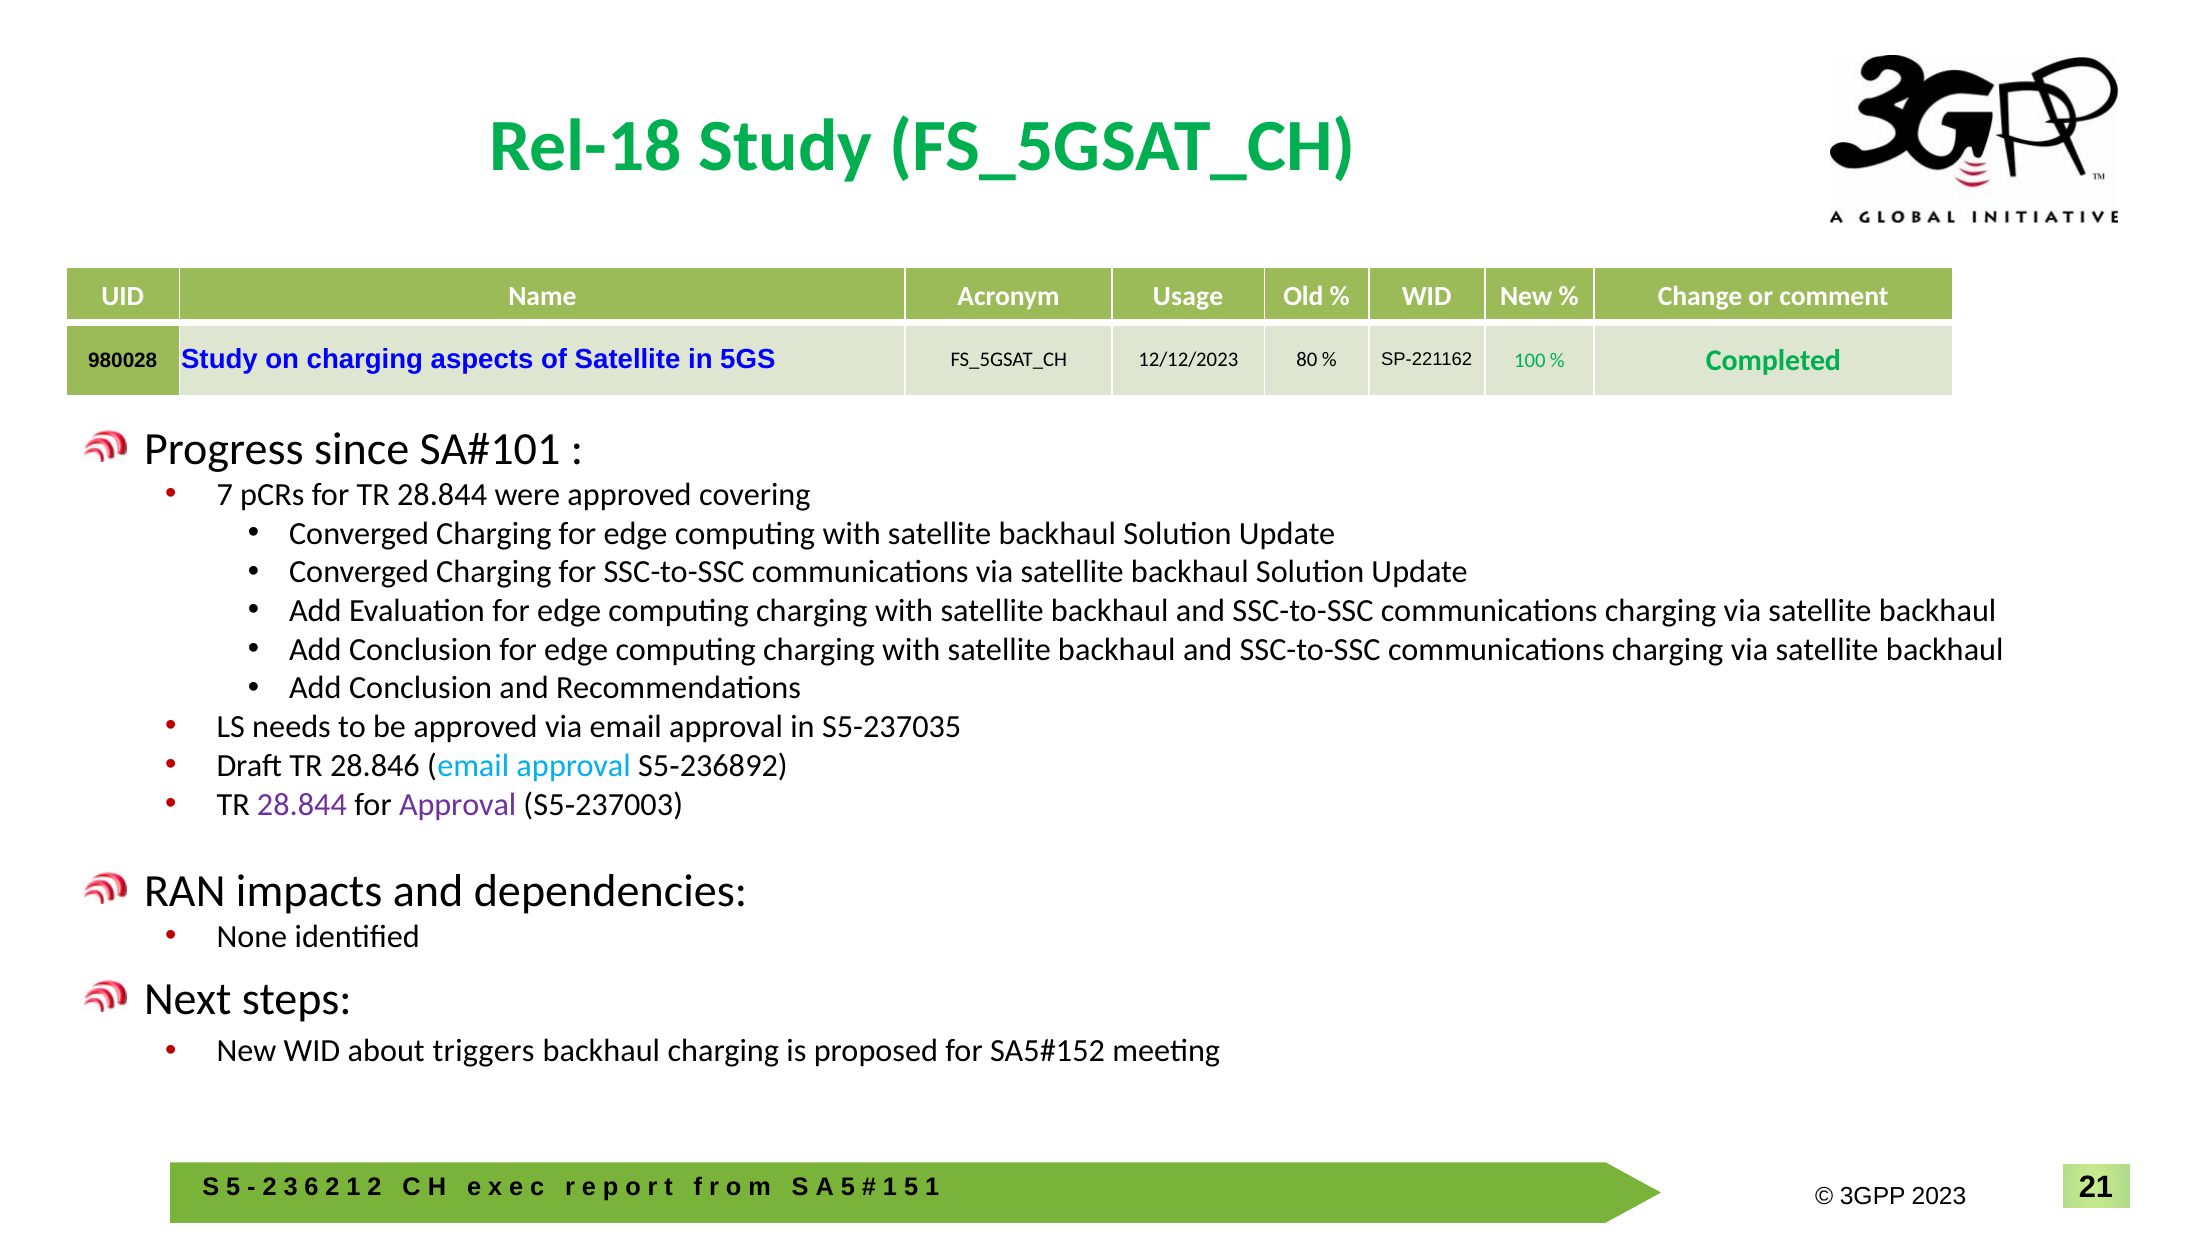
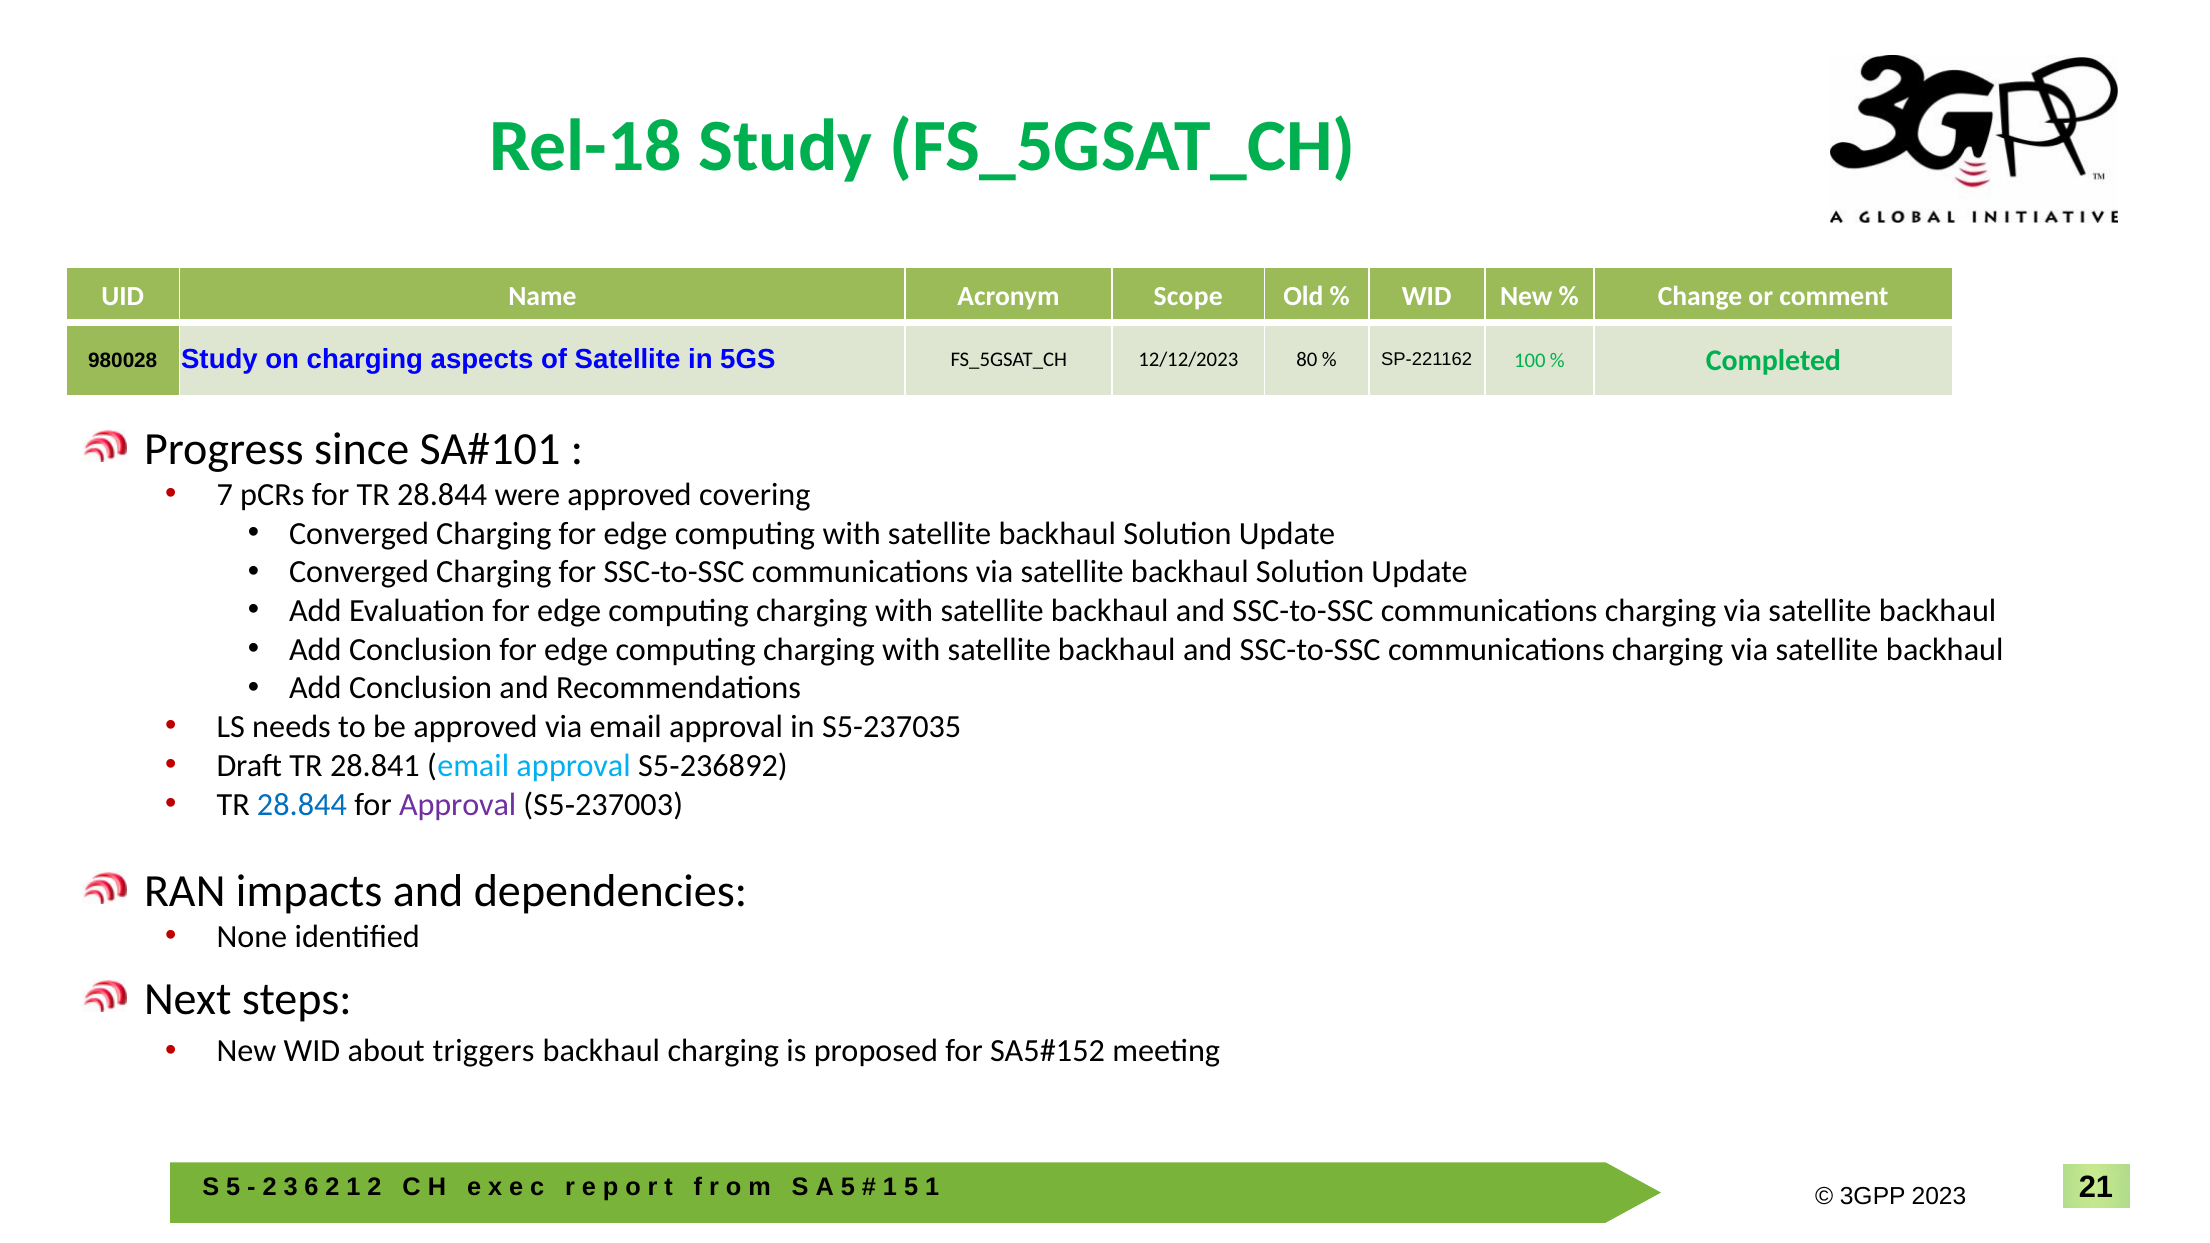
Usage: Usage -> Scope
28.846: 28.846 -> 28.841
28.844 at (302, 804) colour: purple -> blue
